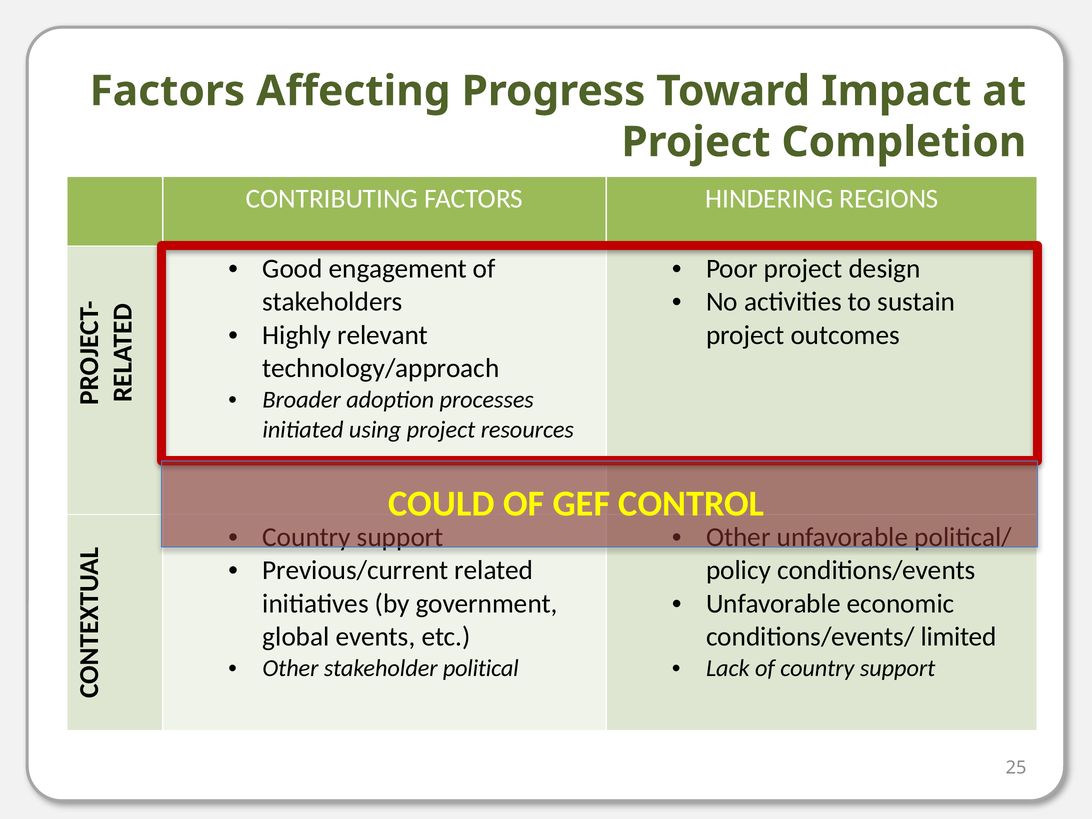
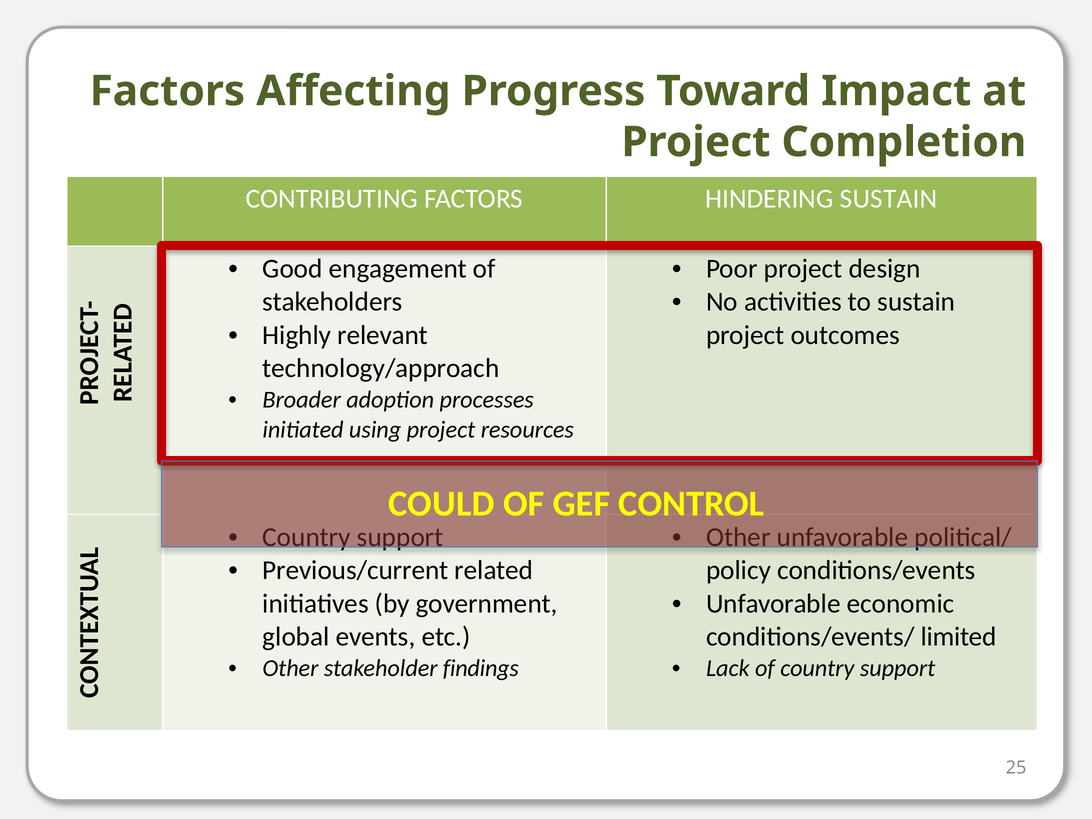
HINDERING REGIONS: REGIONS -> SUSTAIN
political: political -> findings
